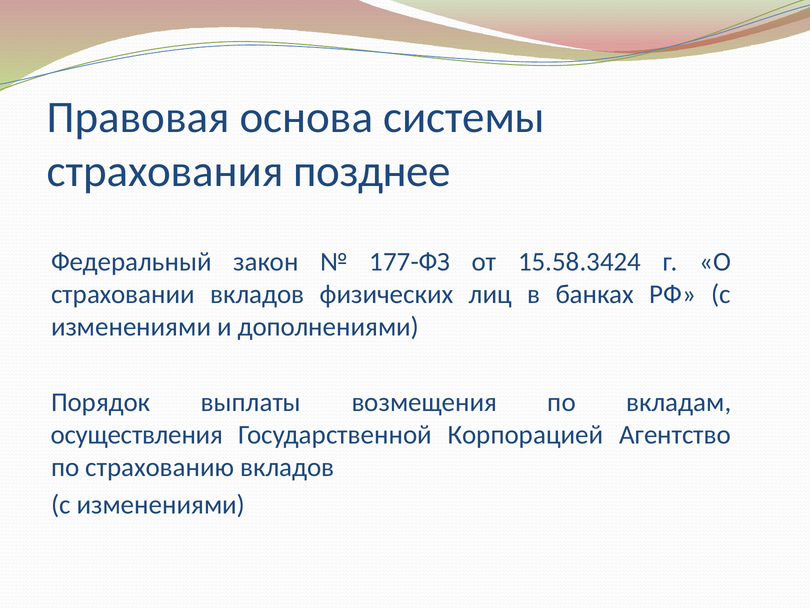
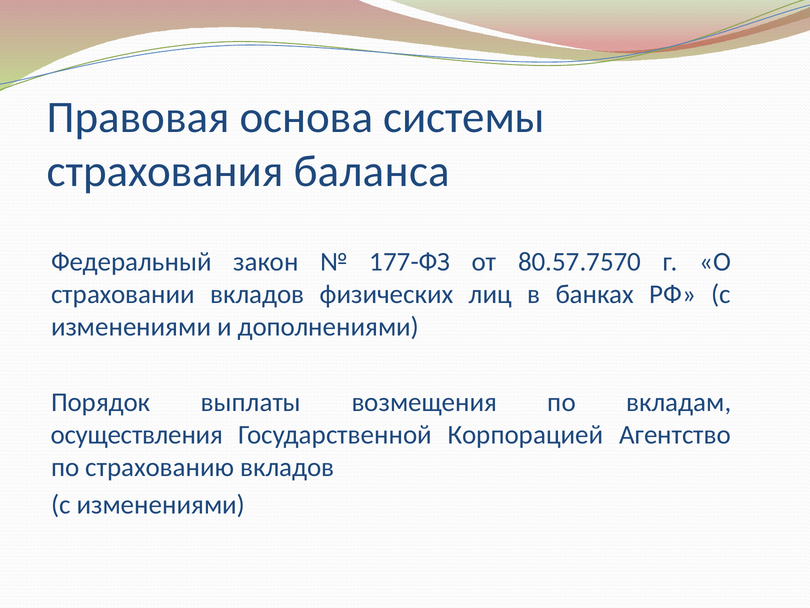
позднее: позднее -> баланса
15.58.3424: 15.58.3424 -> 80.57.7570
